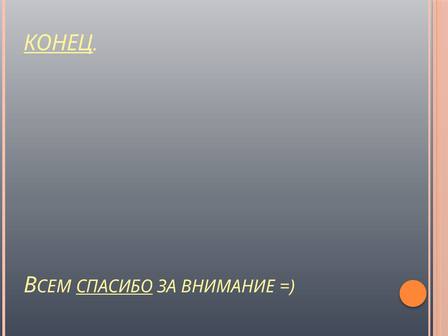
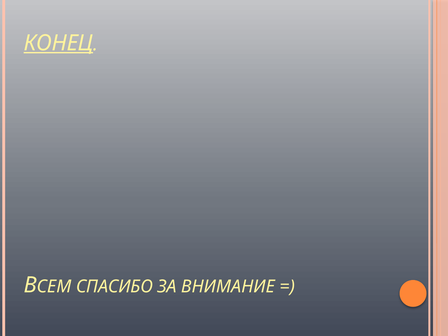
СПАСИБО underline: present -> none
